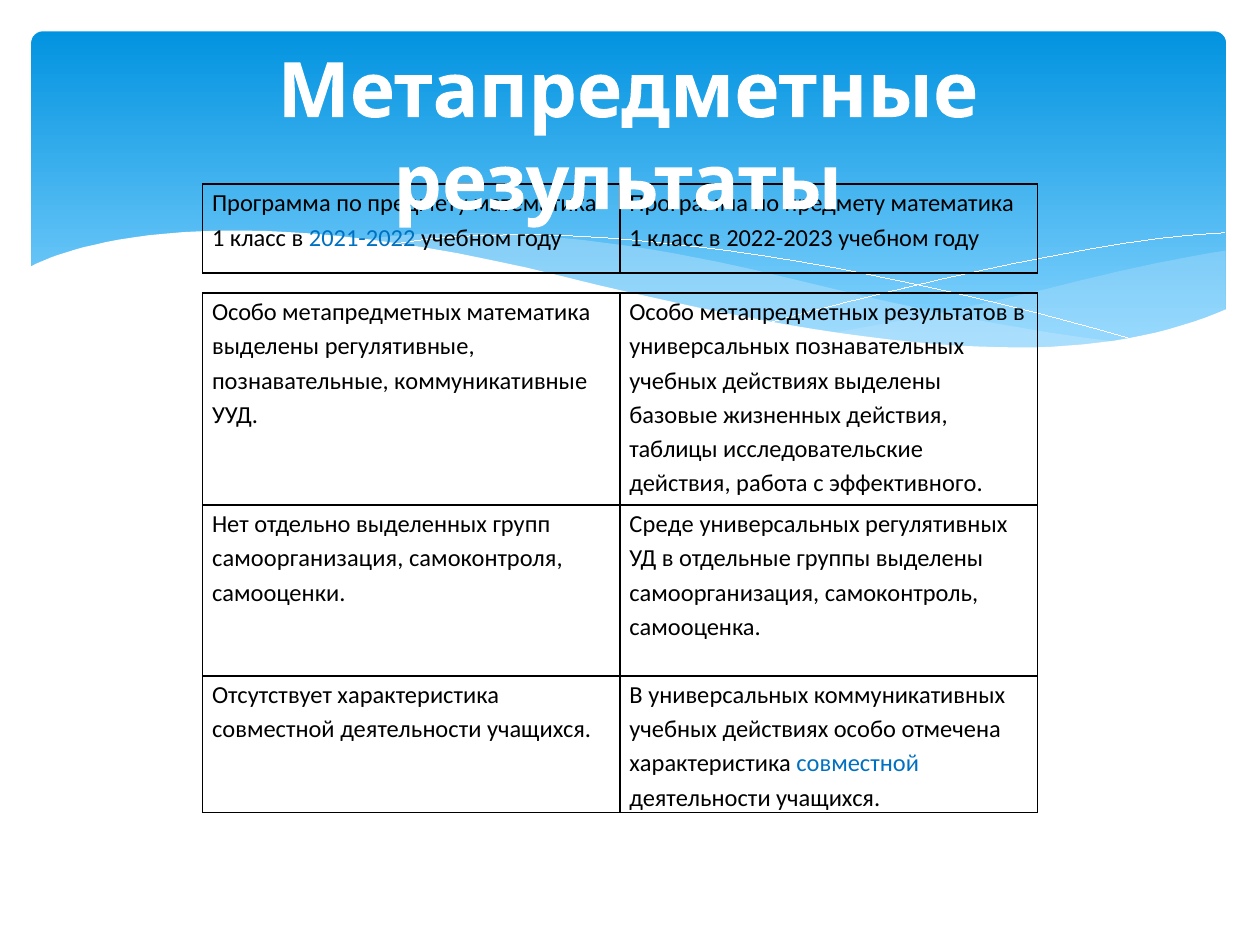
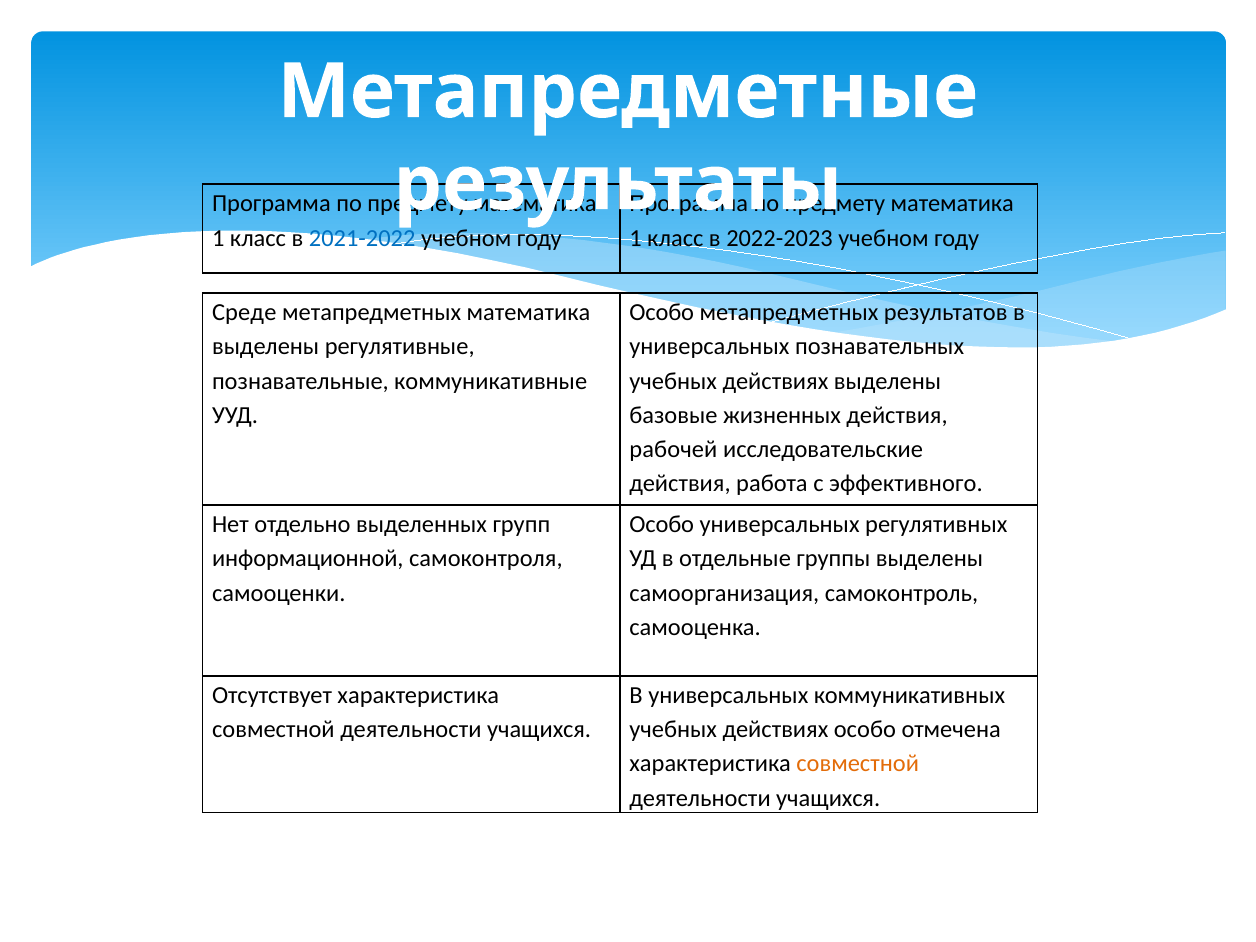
Особо at (244, 313): Особо -> Среде
таблицы: таблицы -> рабочей
Среде at (662, 525): Среде -> Особо
самоорганизация at (308, 559): самоорганизация -> информационной
совместной at (858, 764) colour: blue -> orange
